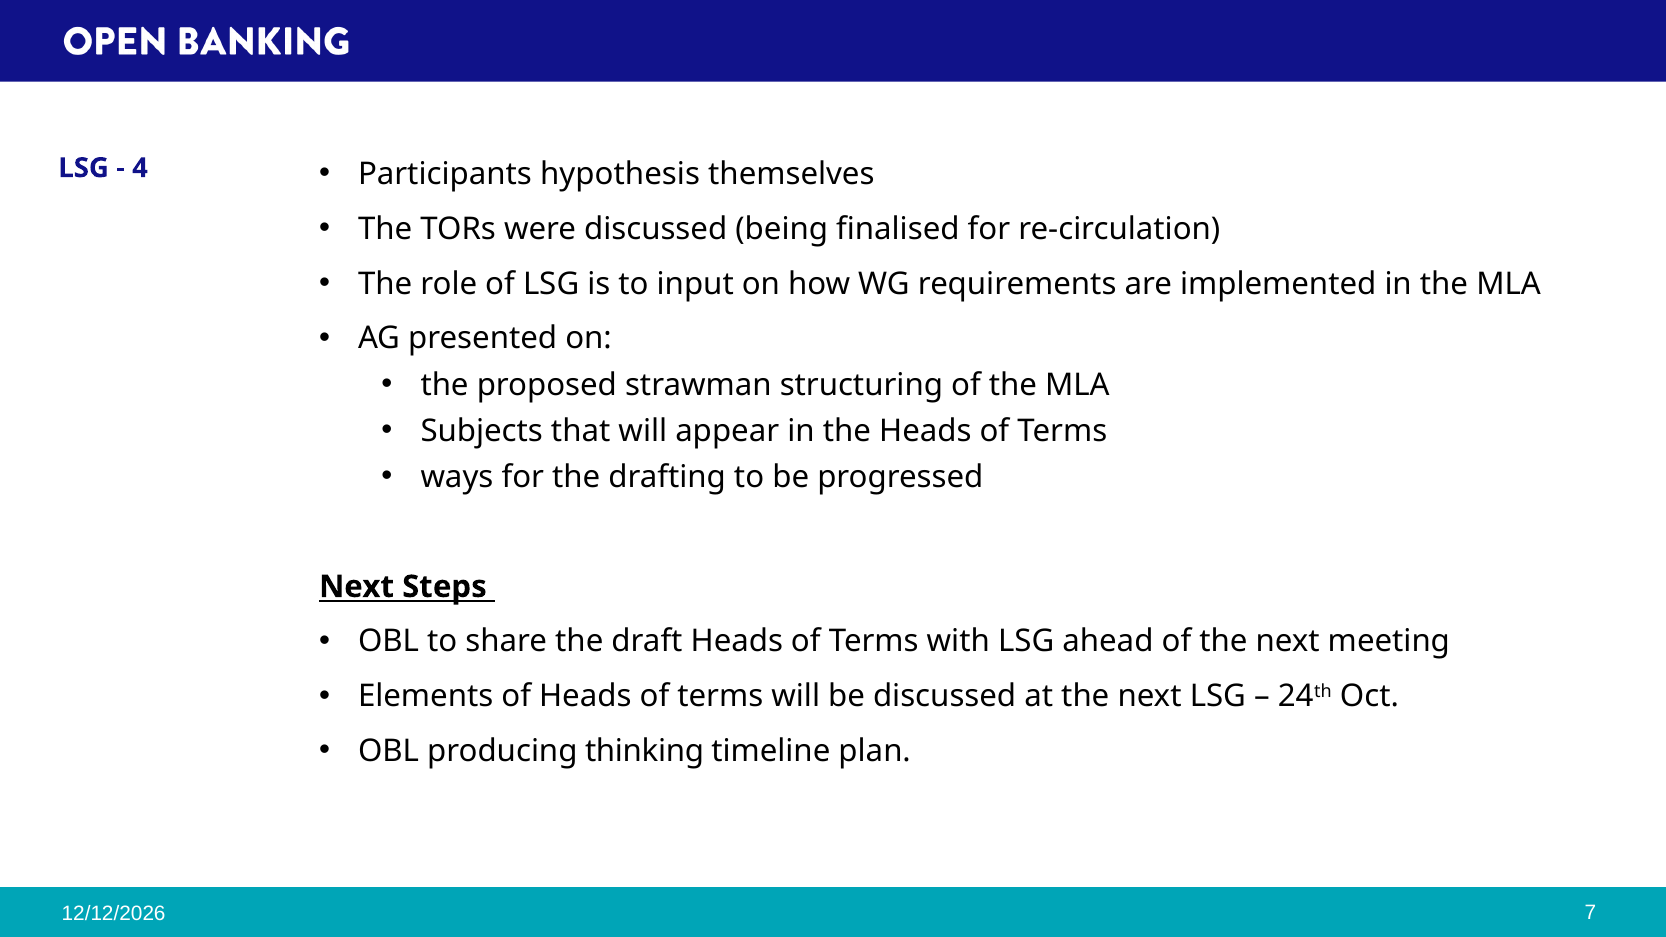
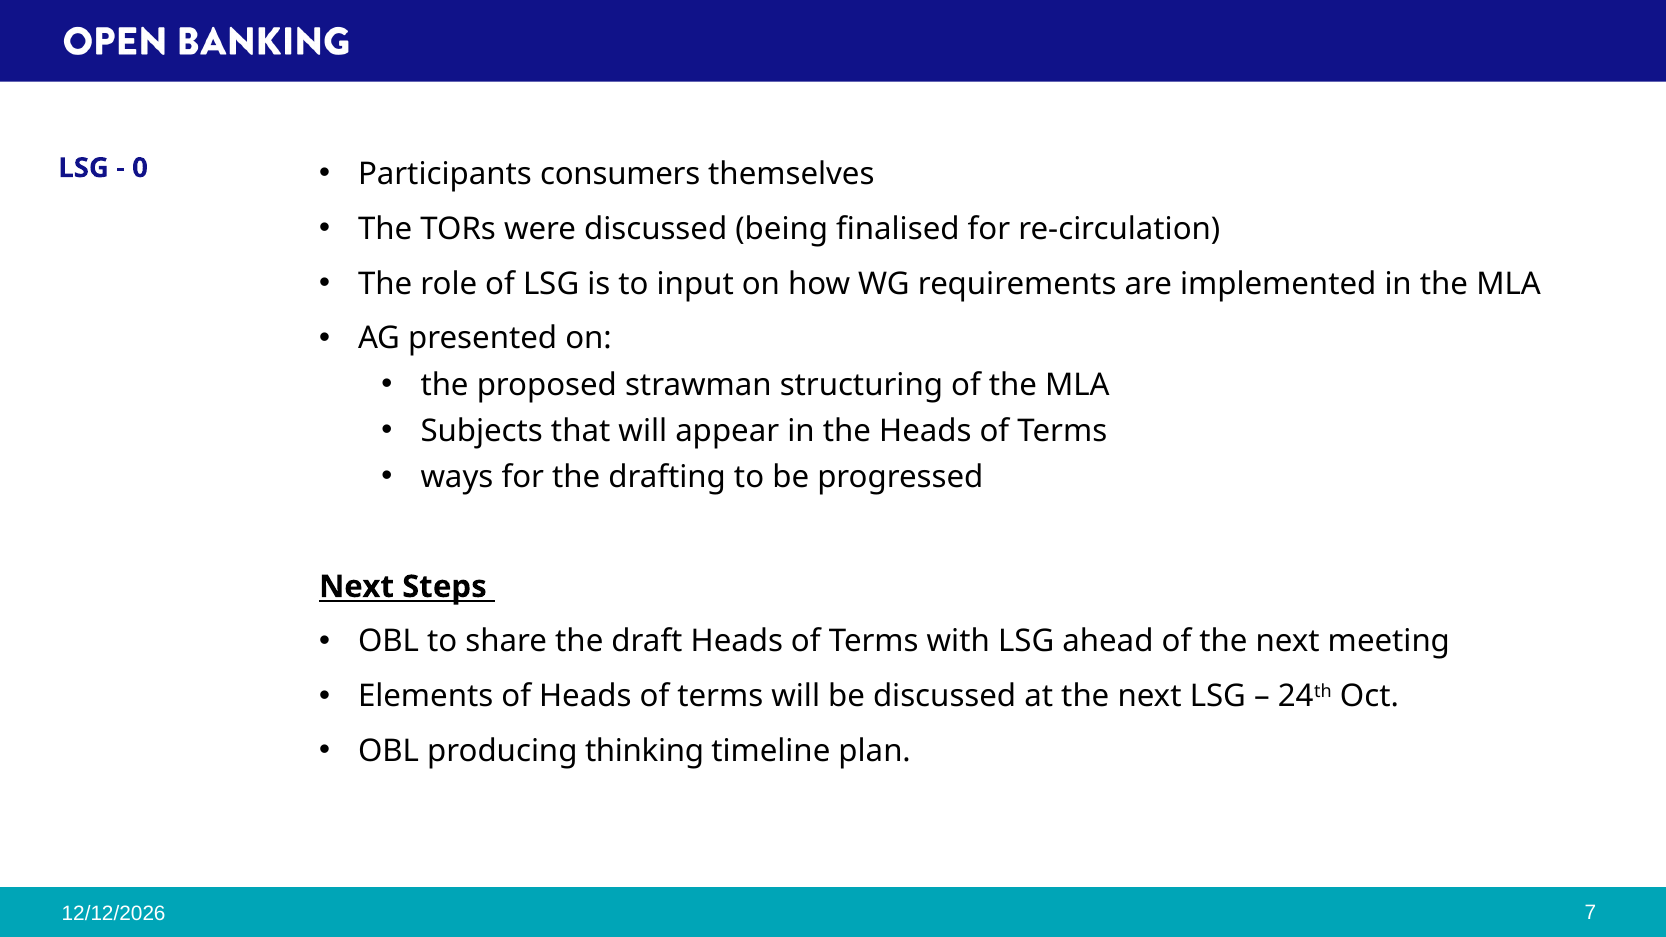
4: 4 -> 0
hypothesis: hypothesis -> consumers
